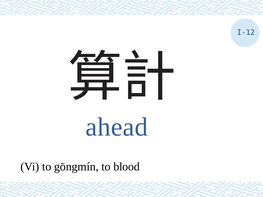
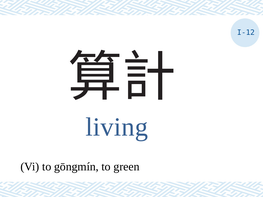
ahead: ahead -> living
blood: blood -> green
